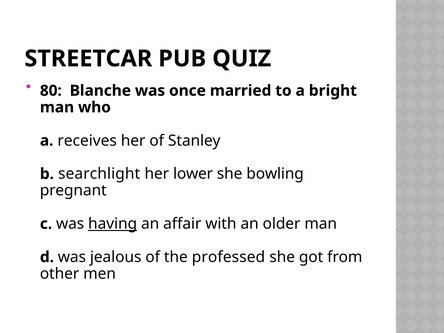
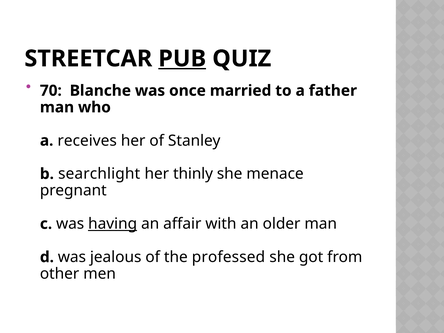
PUB underline: none -> present
80: 80 -> 70
bright: bright -> father
lower: lower -> thinly
bowling: bowling -> menace
